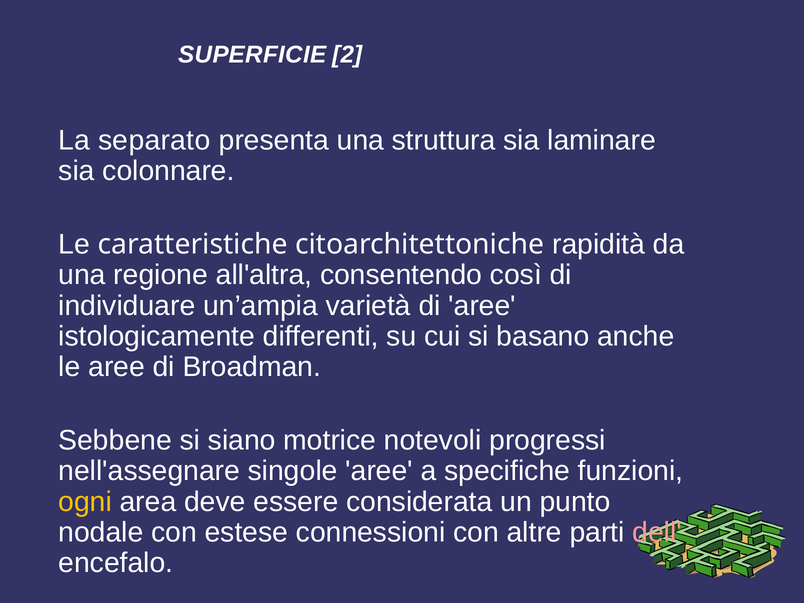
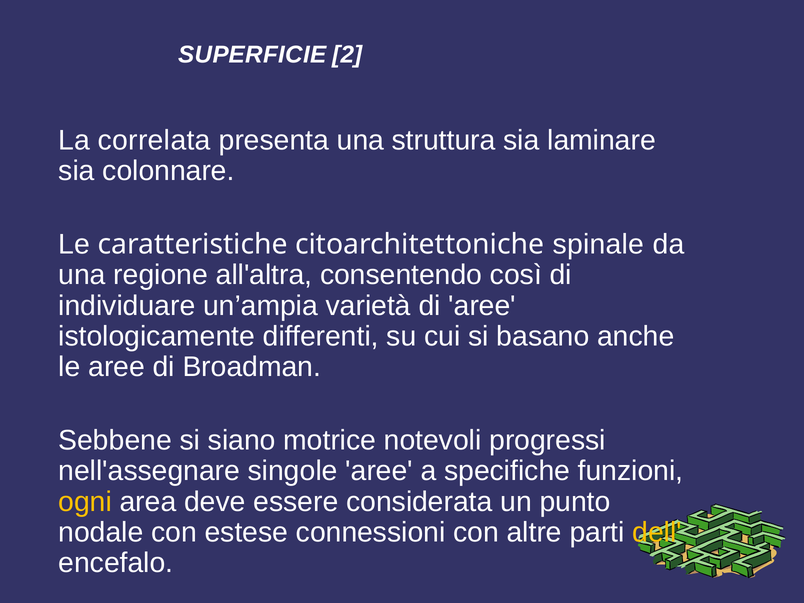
separato: separato -> correlata
rapidità: rapidità -> spinale
dell colour: pink -> yellow
